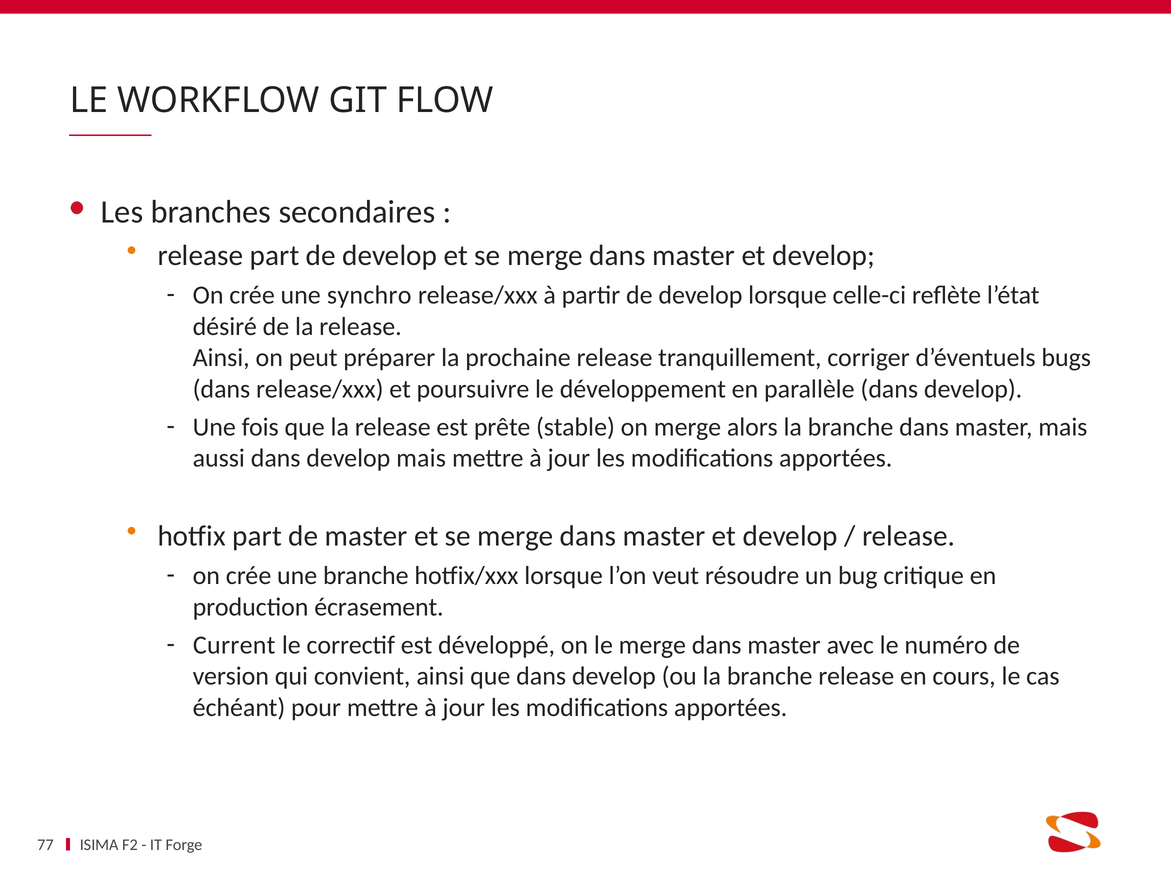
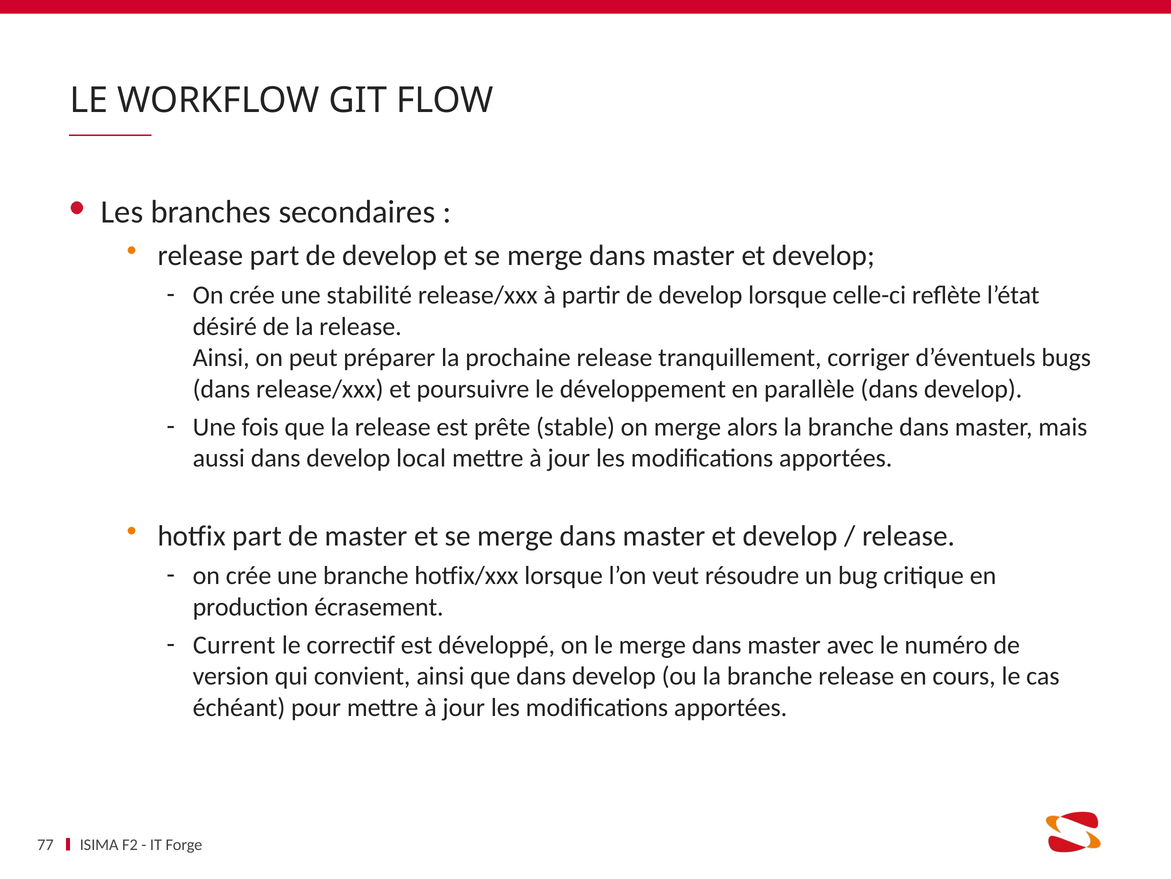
synchro: synchro -> stabilité
develop mais: mais -> local
